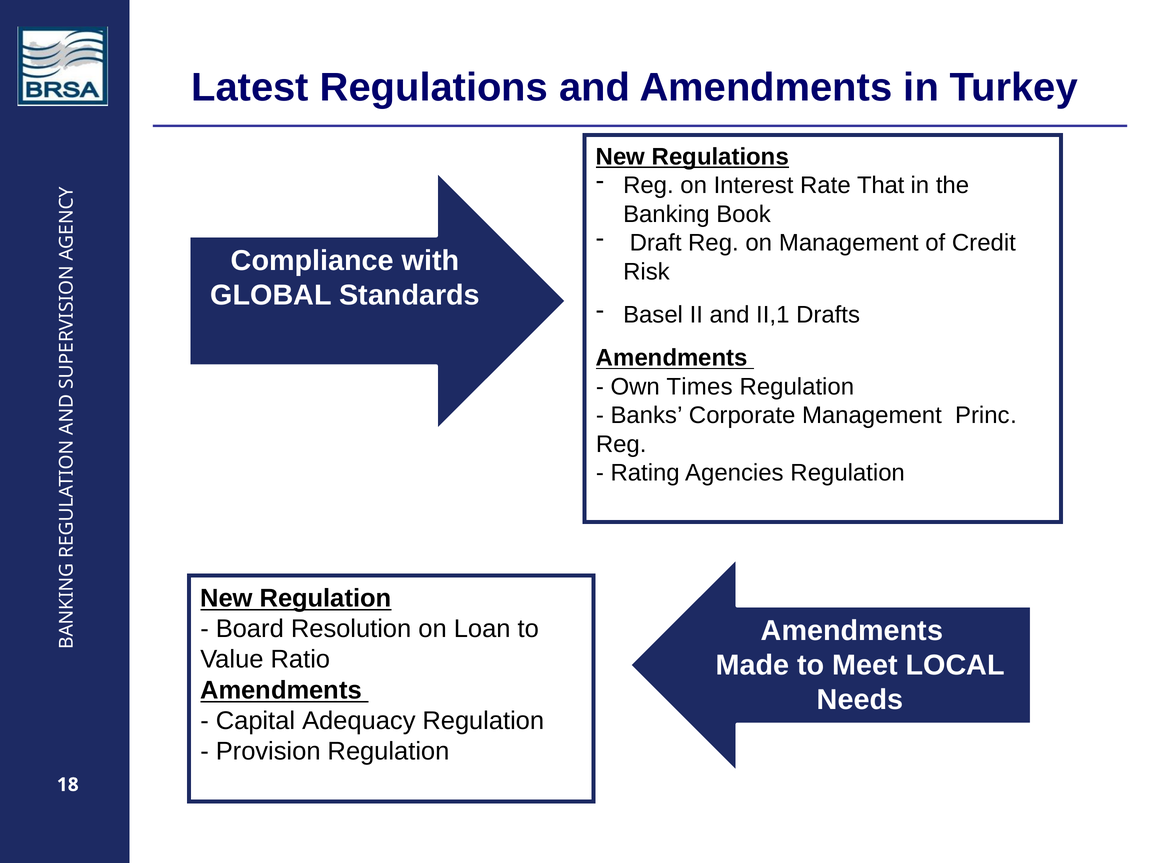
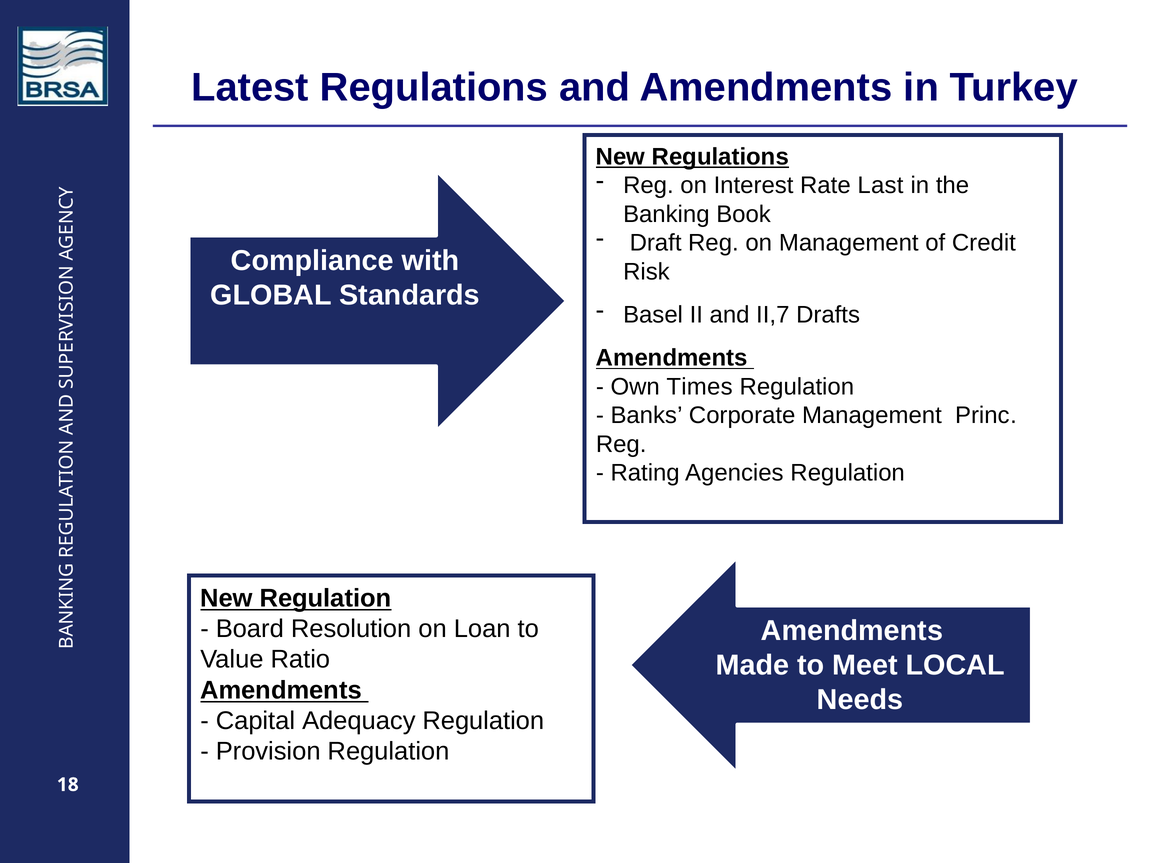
That: That -> Last
II,1: II,1 -> II,7
